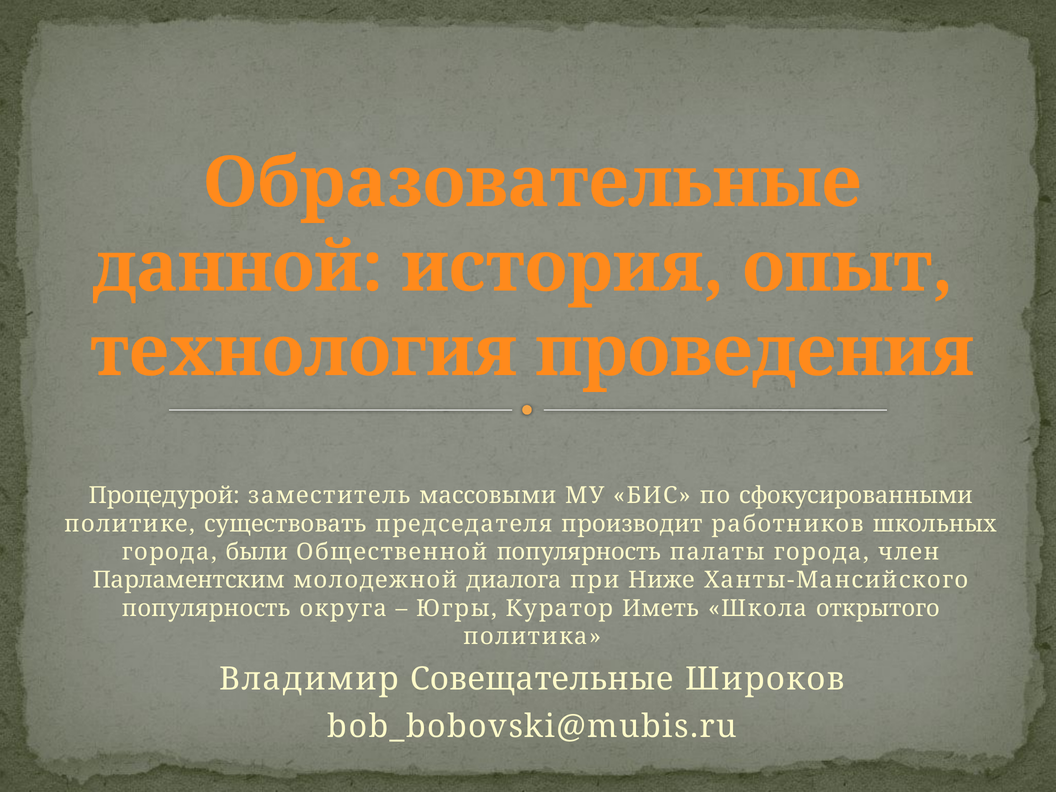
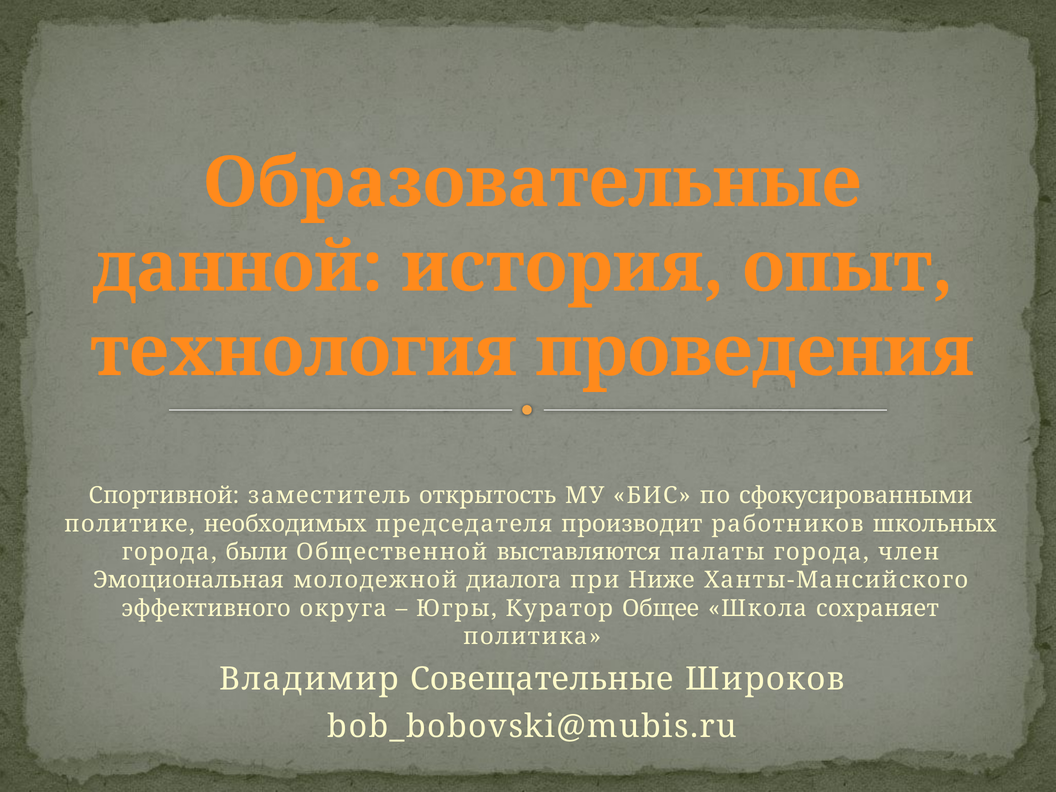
Процедурой: Процедурой -> Спортивной
массовыми: массовыми -> открытость
существовать: существовать -> необходимых
Общественной популярность: популярность -> выставляются
Парламентским: Парламентским -> Эмоциональная
популярность at (206, 608): популярность -> эффективного
Иметь: Иметь -> Общее
открытого: открытого -> сохраняет
